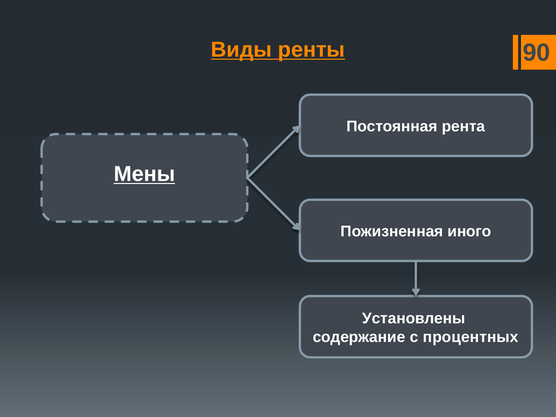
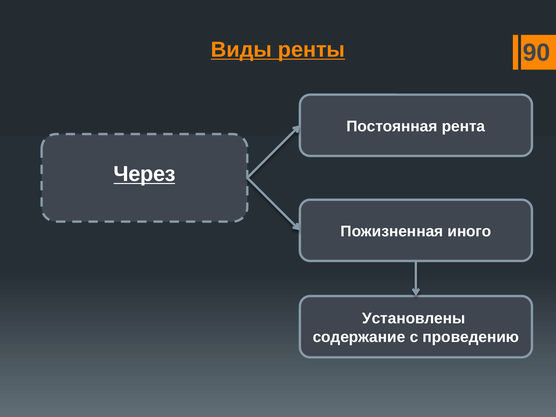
Мены: Мены -> Через
процентных: процентных -> проведению
